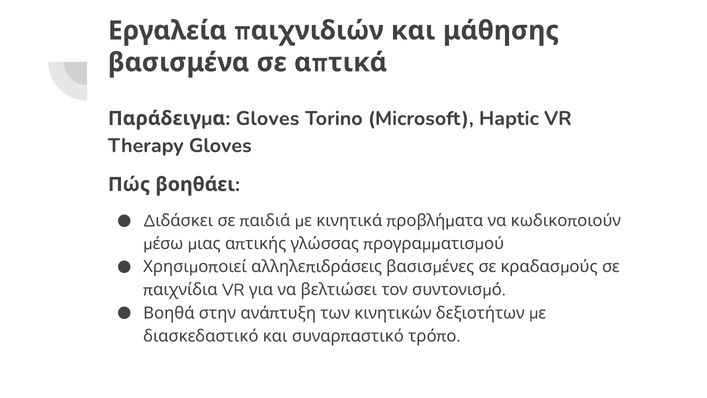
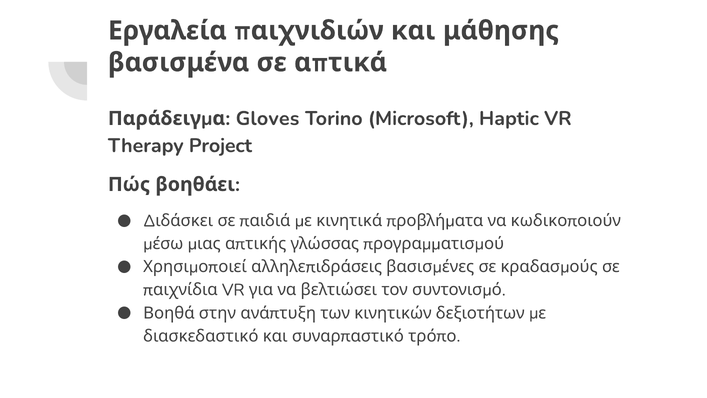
Therapy Gloves: Gloves -> Project
